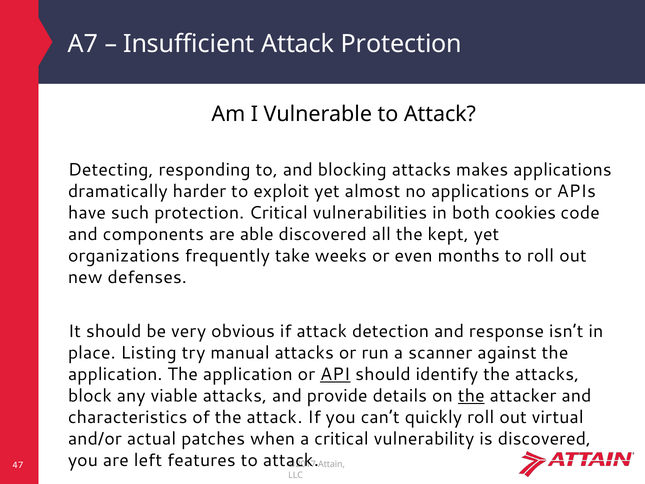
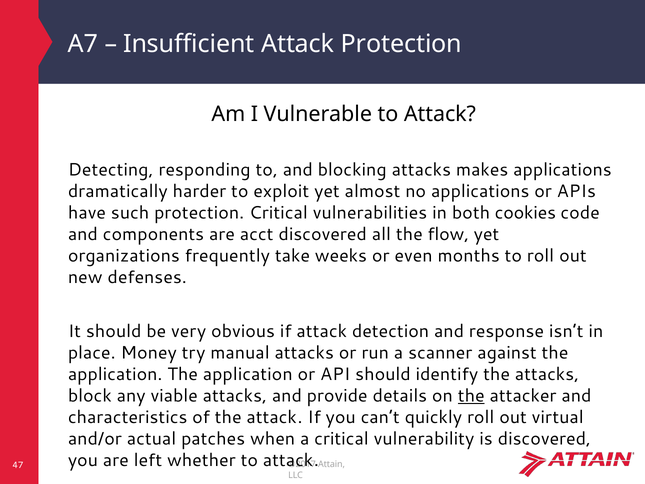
able: able -> acct
kept: kept -> flow
Listing: Listing -> Money
API underline: present -> none
features: features -> whether
